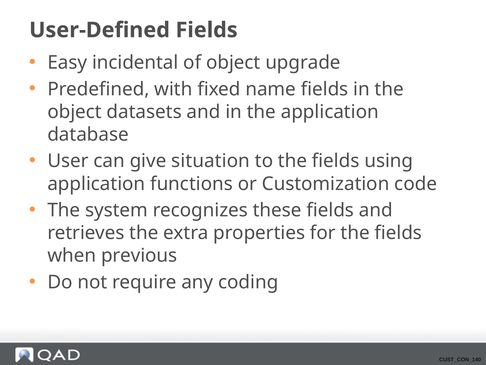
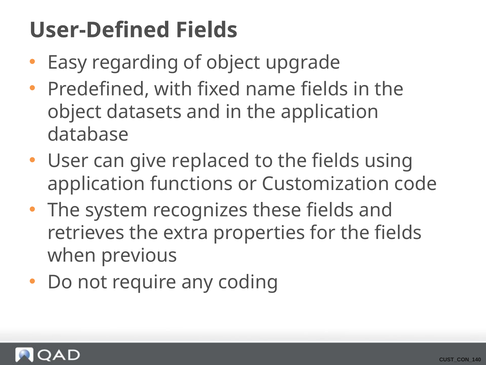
incidental: incidental -> regarding
situation: situation -> replaced
